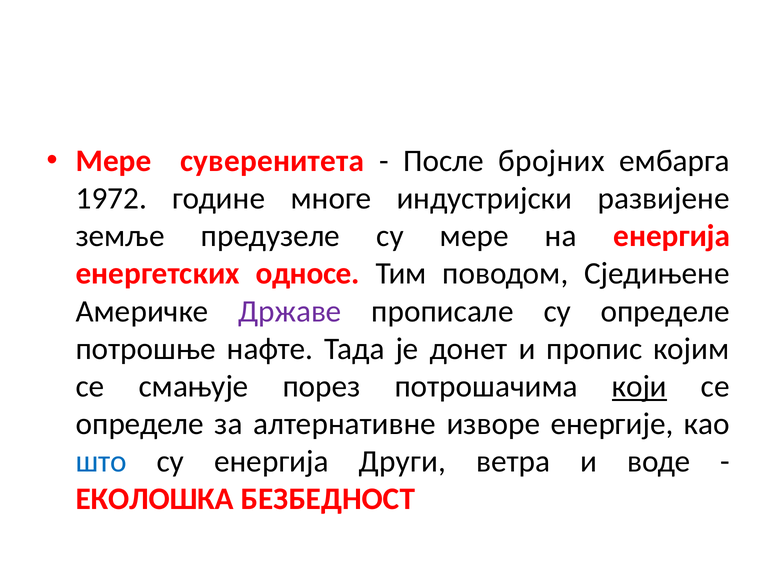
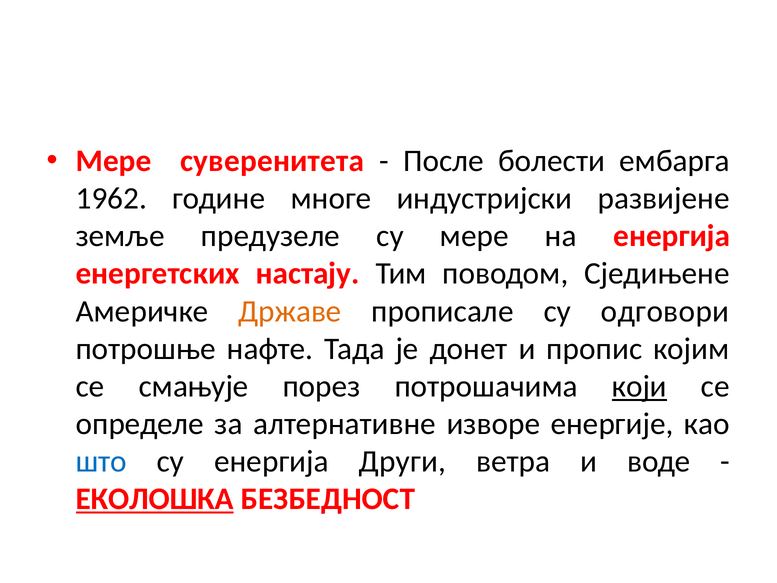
бројних: бројних -> болести
1972: 1972 -> 1962
односе: односе -> настају
Државе colour: purple -> orange
су определе: определе -> одговори
ЕКОЛОШКА underline: none -> present
